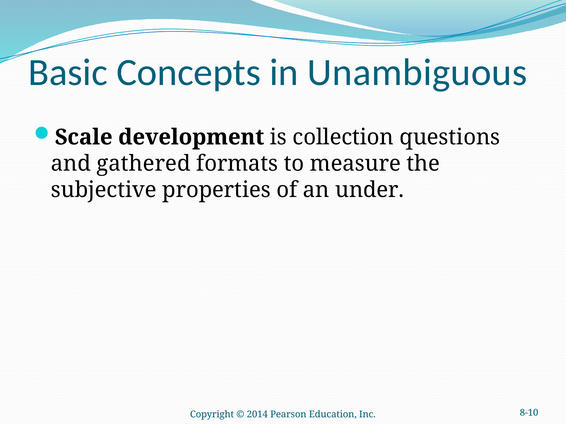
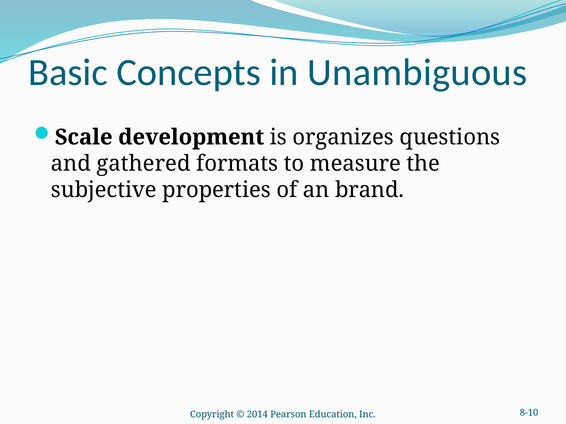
collection: collection -> organizes
under: under -> brand
